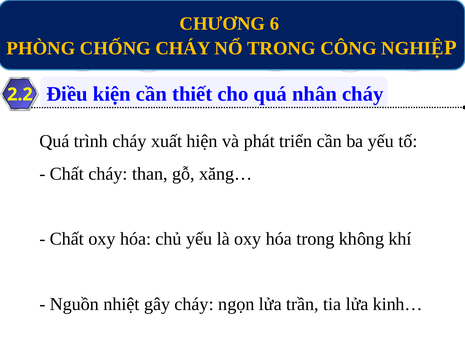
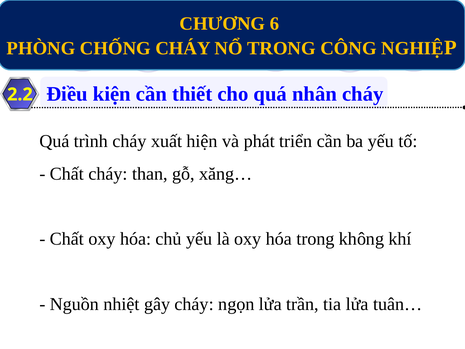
kinh…: kinh… -> tuân…
